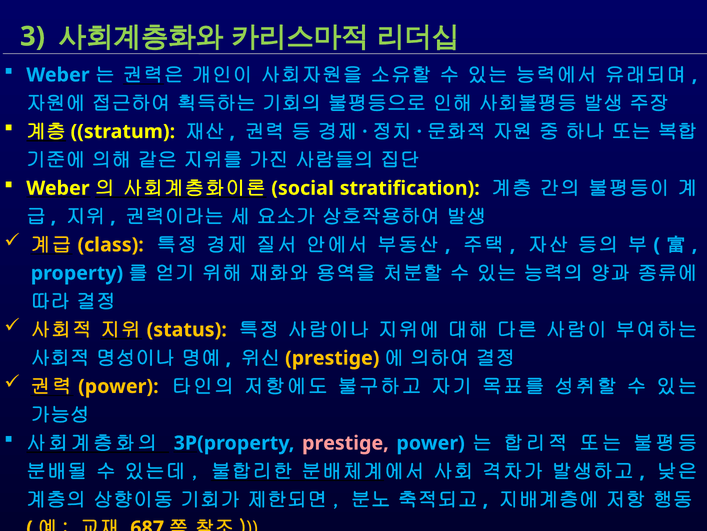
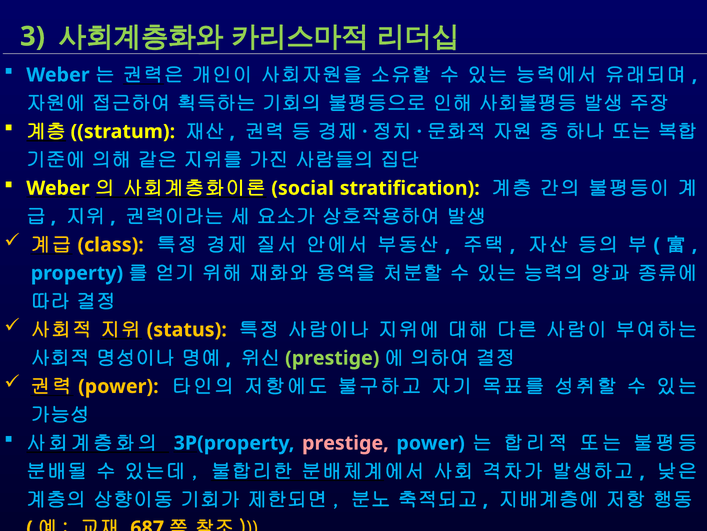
prestige at (332, 358) colour: yellow -> light green
